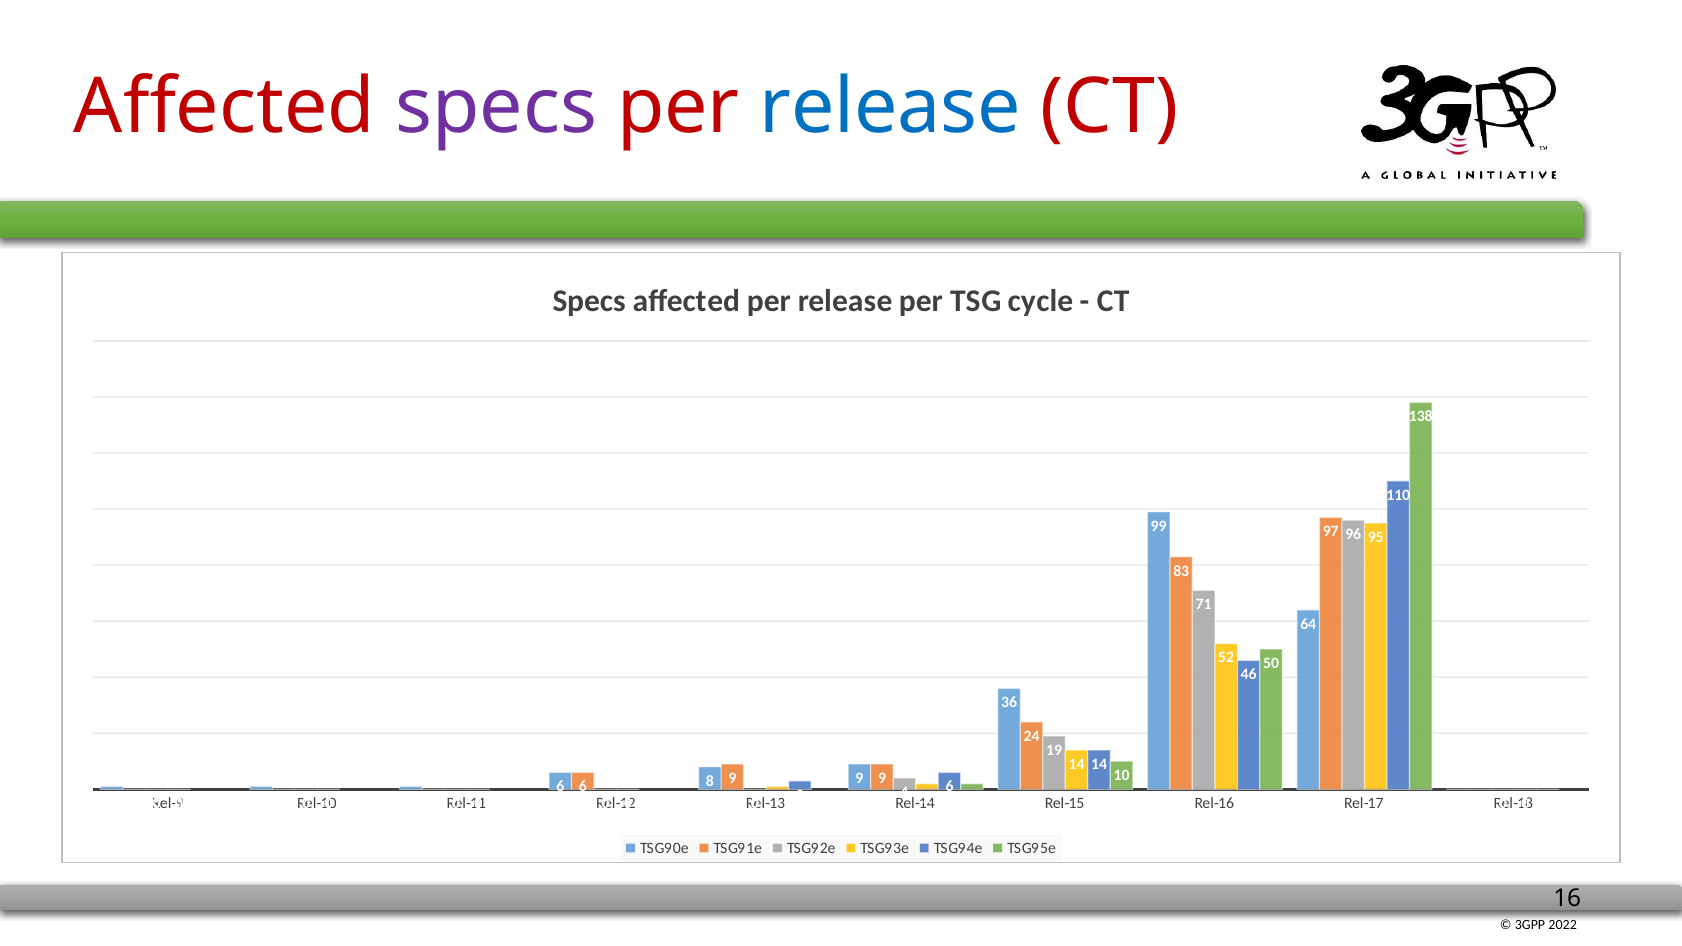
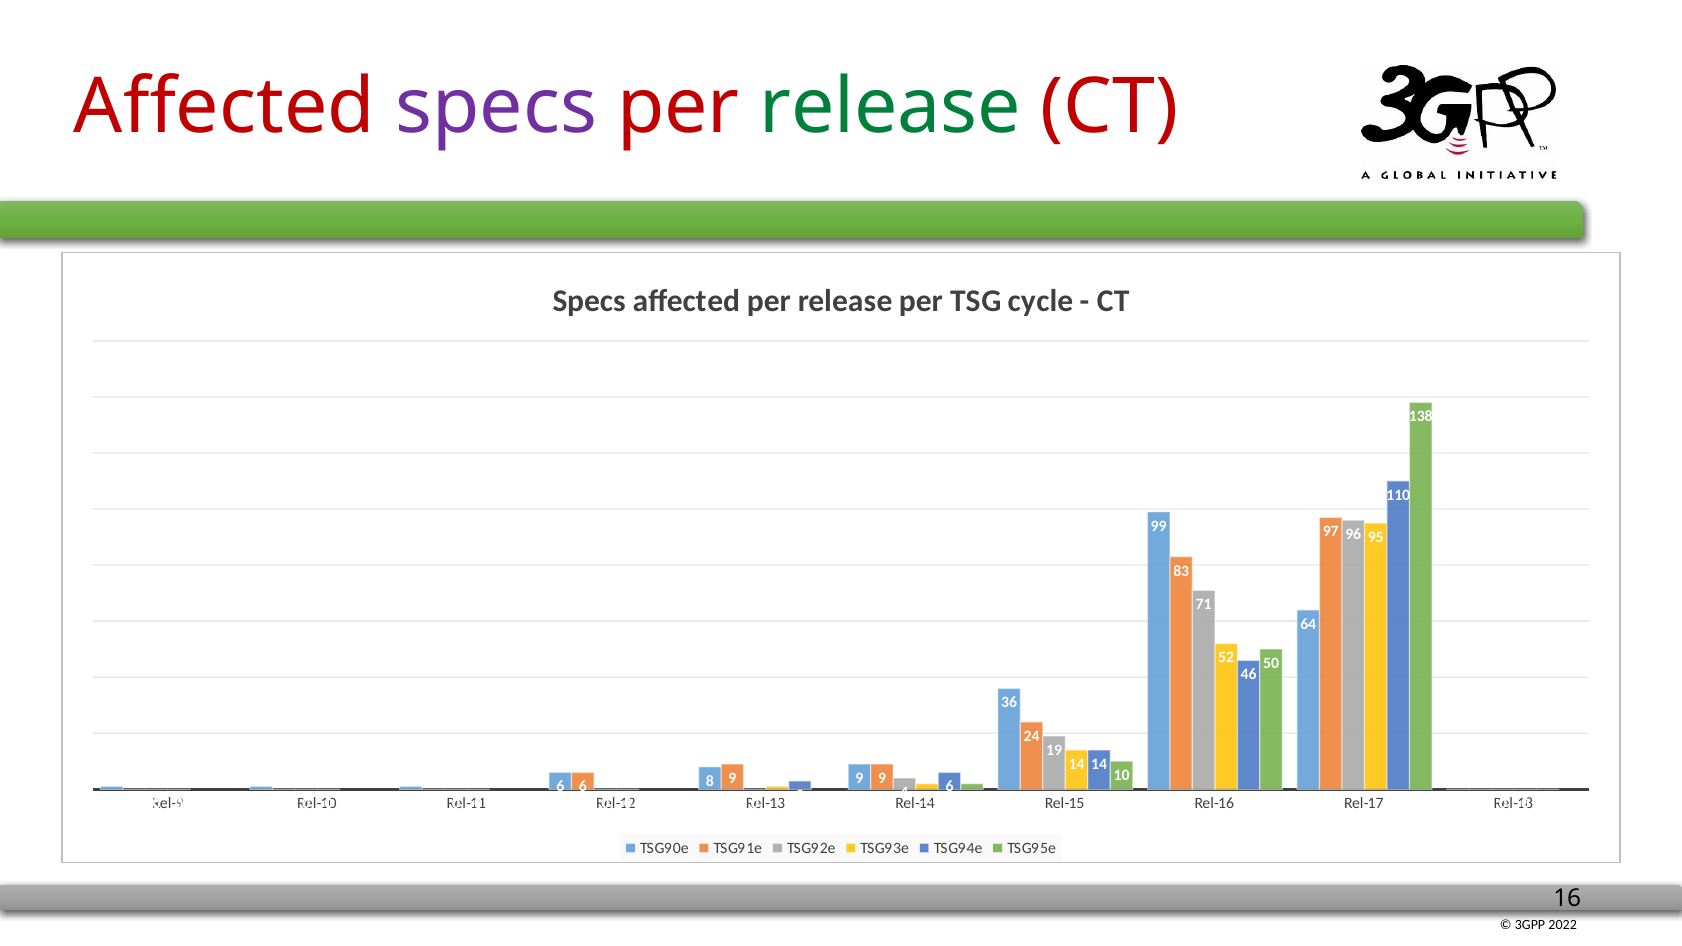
release at (890, 107) colour: blue -> green
